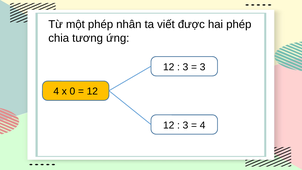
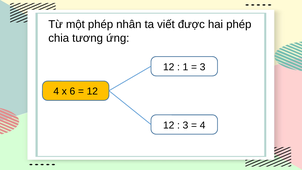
3 at (185, 67): 3 -> 1
0: 0 -> 6
